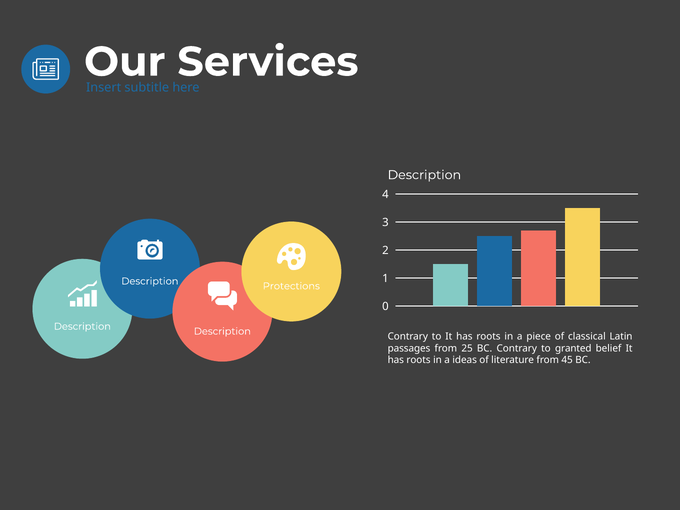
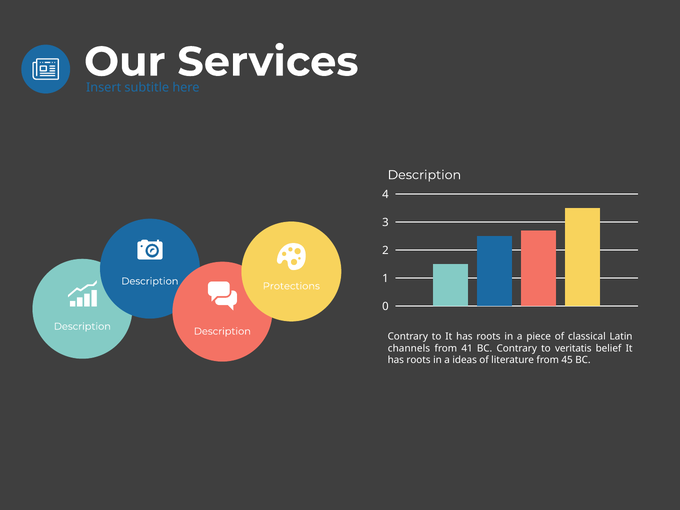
passages: passages -> channels
25: 25 -> 41
granted: granted -> veritatis
